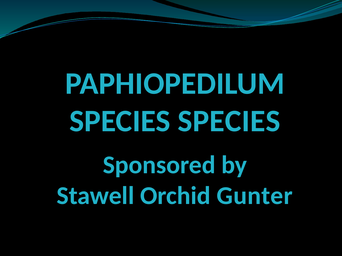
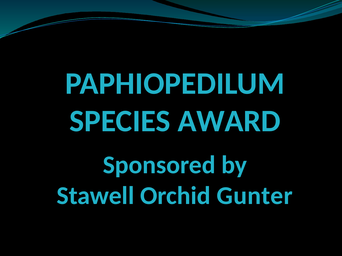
SPECIES SPECIES: SPECIES -> AWARD
